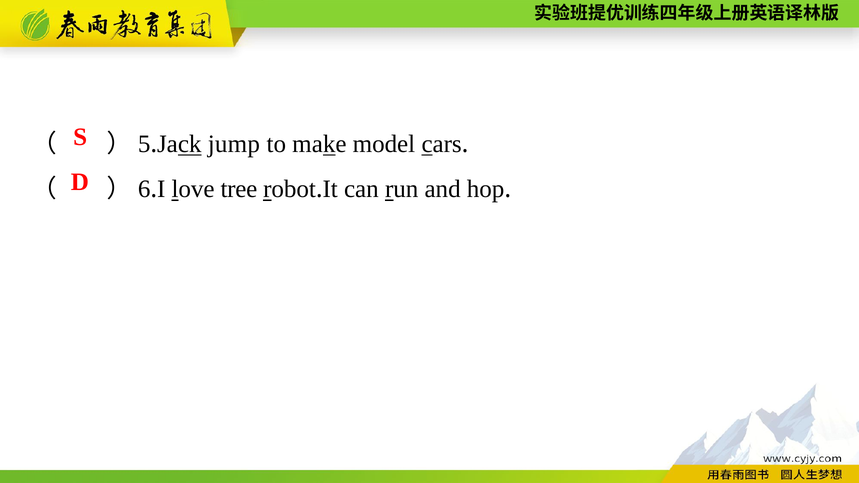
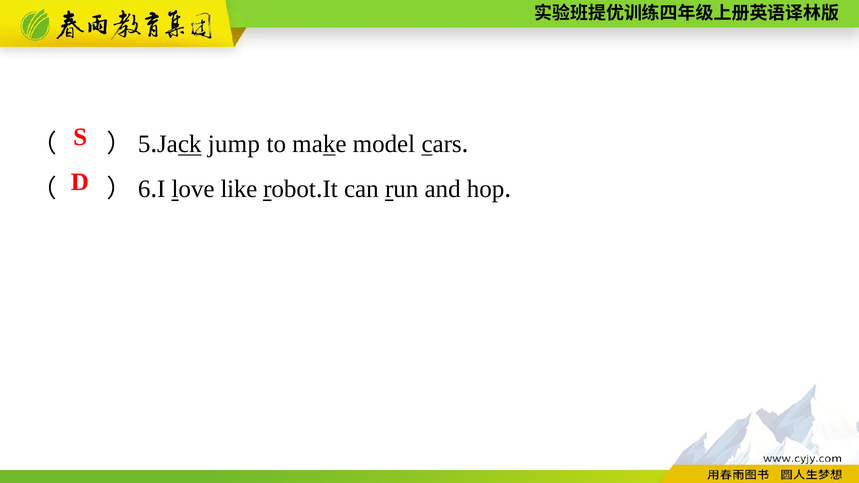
tree: tree -> like
